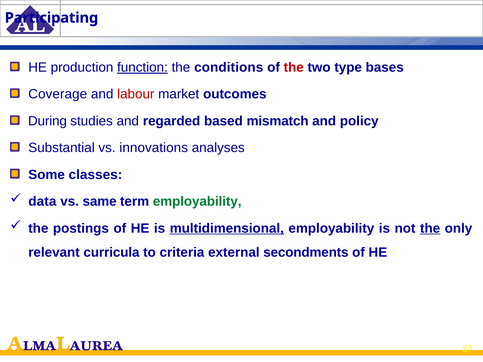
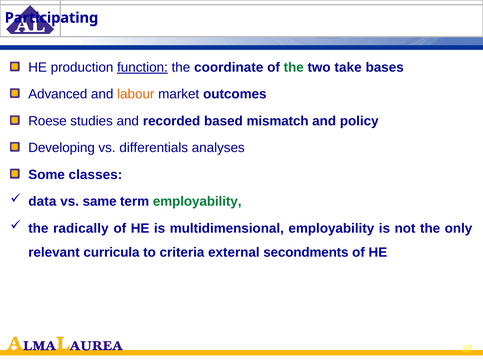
conditions: conditions -> coordinate
the at (294, 67) colour: red -> green
type: type -> take
Coverage: Coverage -> Advanced
labour colour: red -> orange
During: During -> Roese
regarded: regarded -> recorded
Substantial: Substantial -> Developing
innovations: innovations -> differentials
postings: postings -> radically
multidimensional underline: present -> none
the at (430, 228) underline: present -> none
